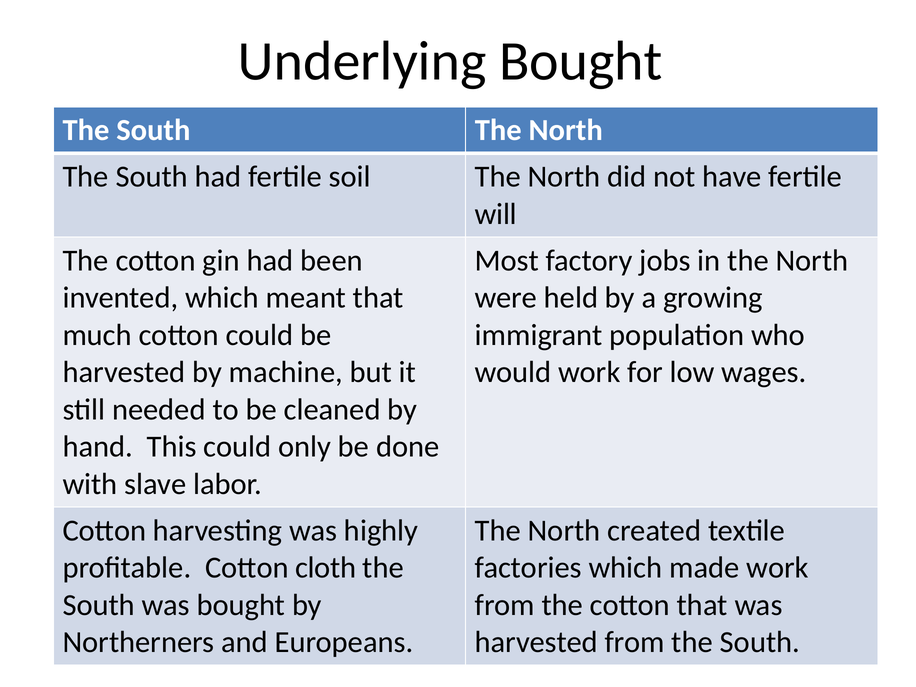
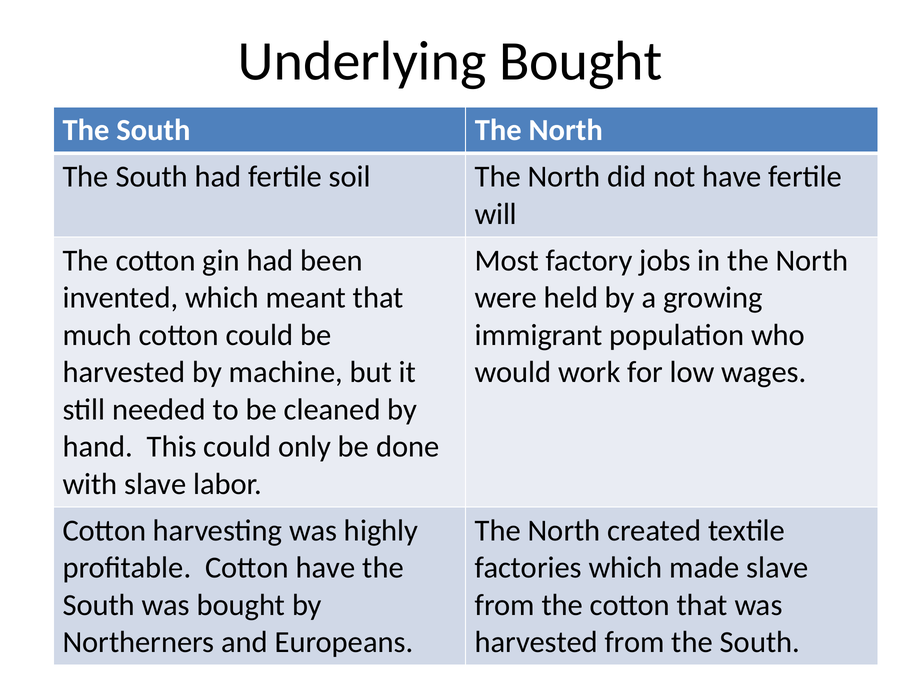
Cotton cloth: cloth -> have
made work: work -> slave
